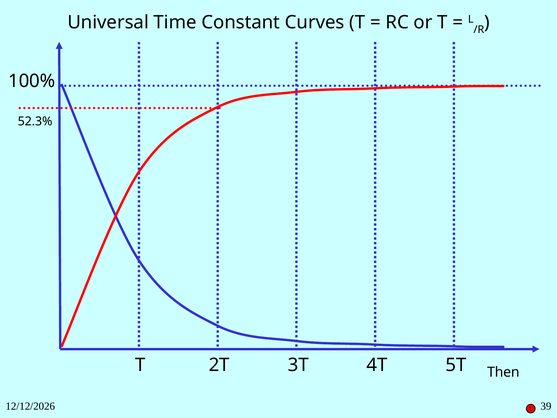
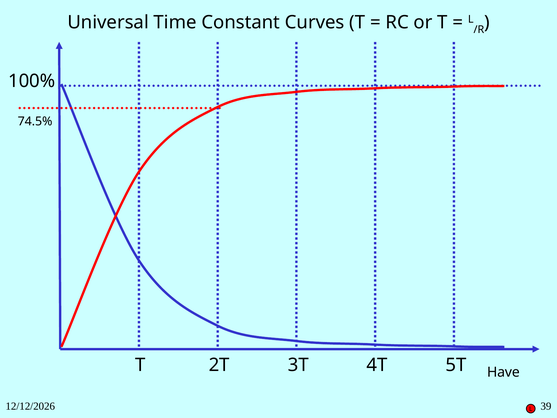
52.3%: 52.3% -> 74.5%
Then: Then -> Have
